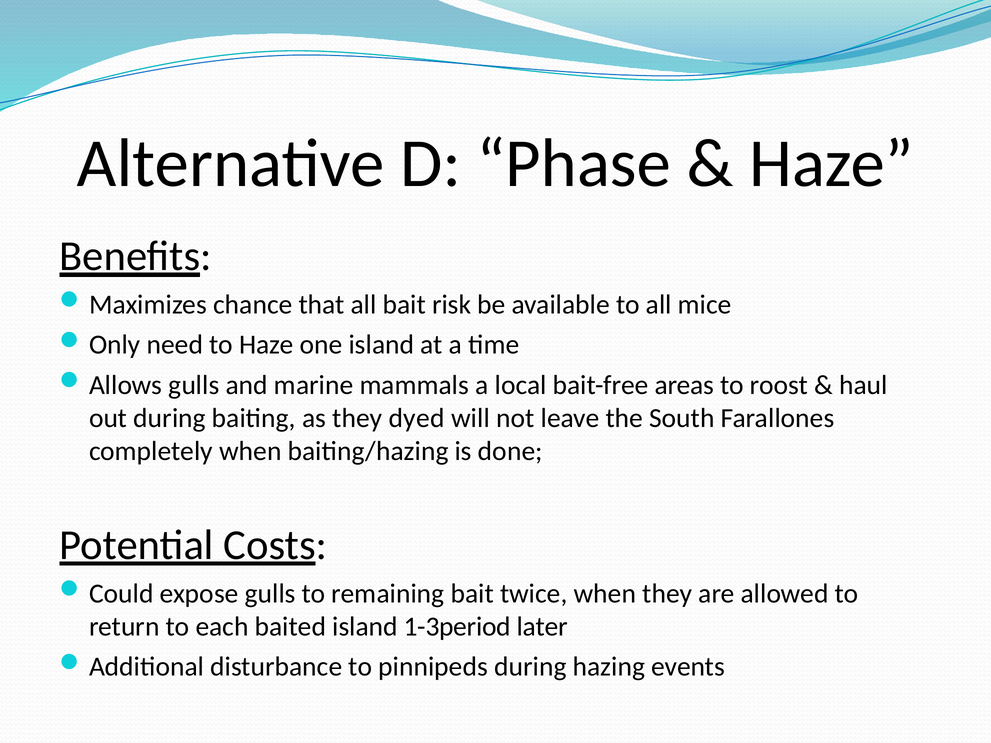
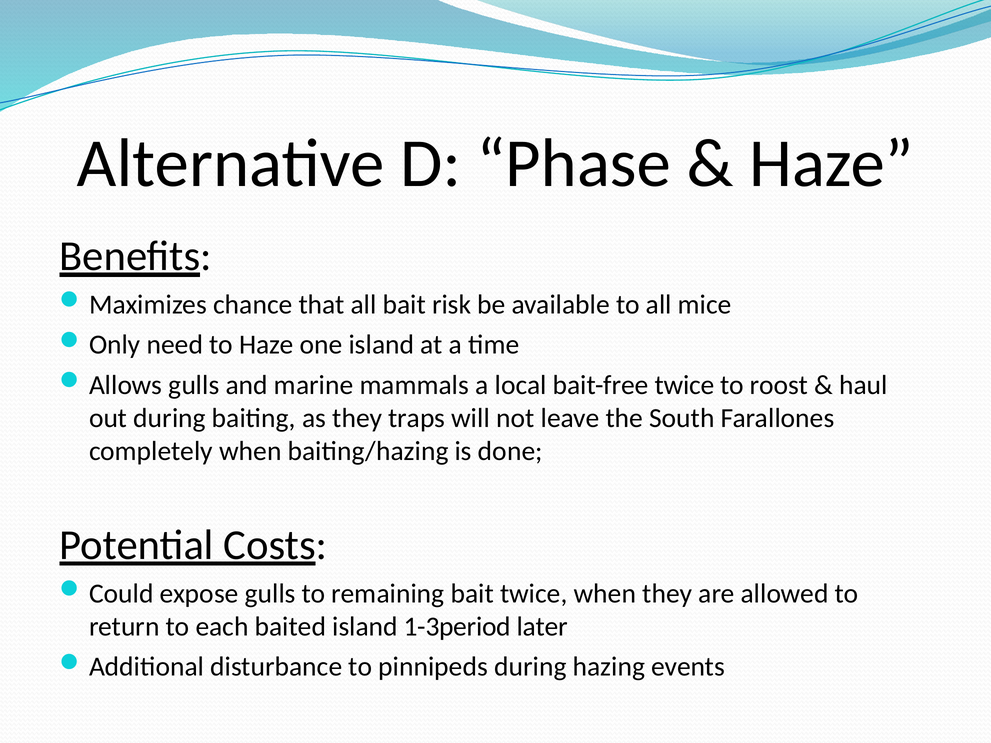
bait-free areas: areas -> twice
dyed: dyed -> traps
